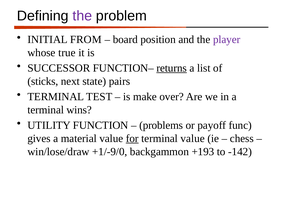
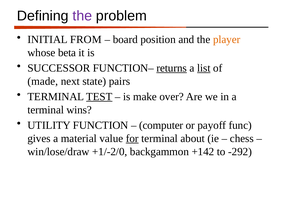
player colour: purple -> orange
true: true -> beta
list underline: none -> present
sticks: sticks -> made
TEST underline: none -> present
problems: problems -> computer
terminal value: value -> about
+1/-9/0: +1/-9/0 -> +1/-2/0
+193: +193 -> +142
-142: -142 -> -292
